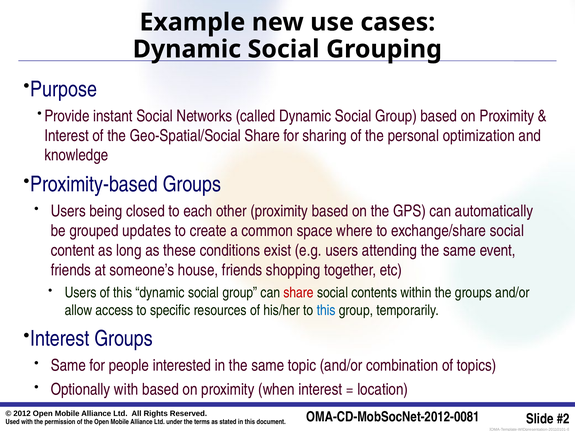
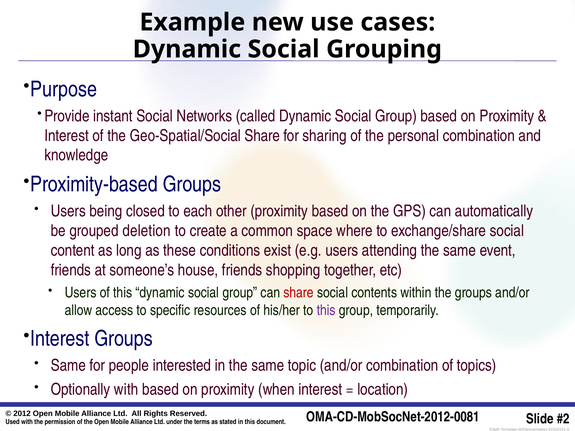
personal optimization: optimization -> combination
updates: updates -> deletion
this at (326, 311) colour: blue -> purple
